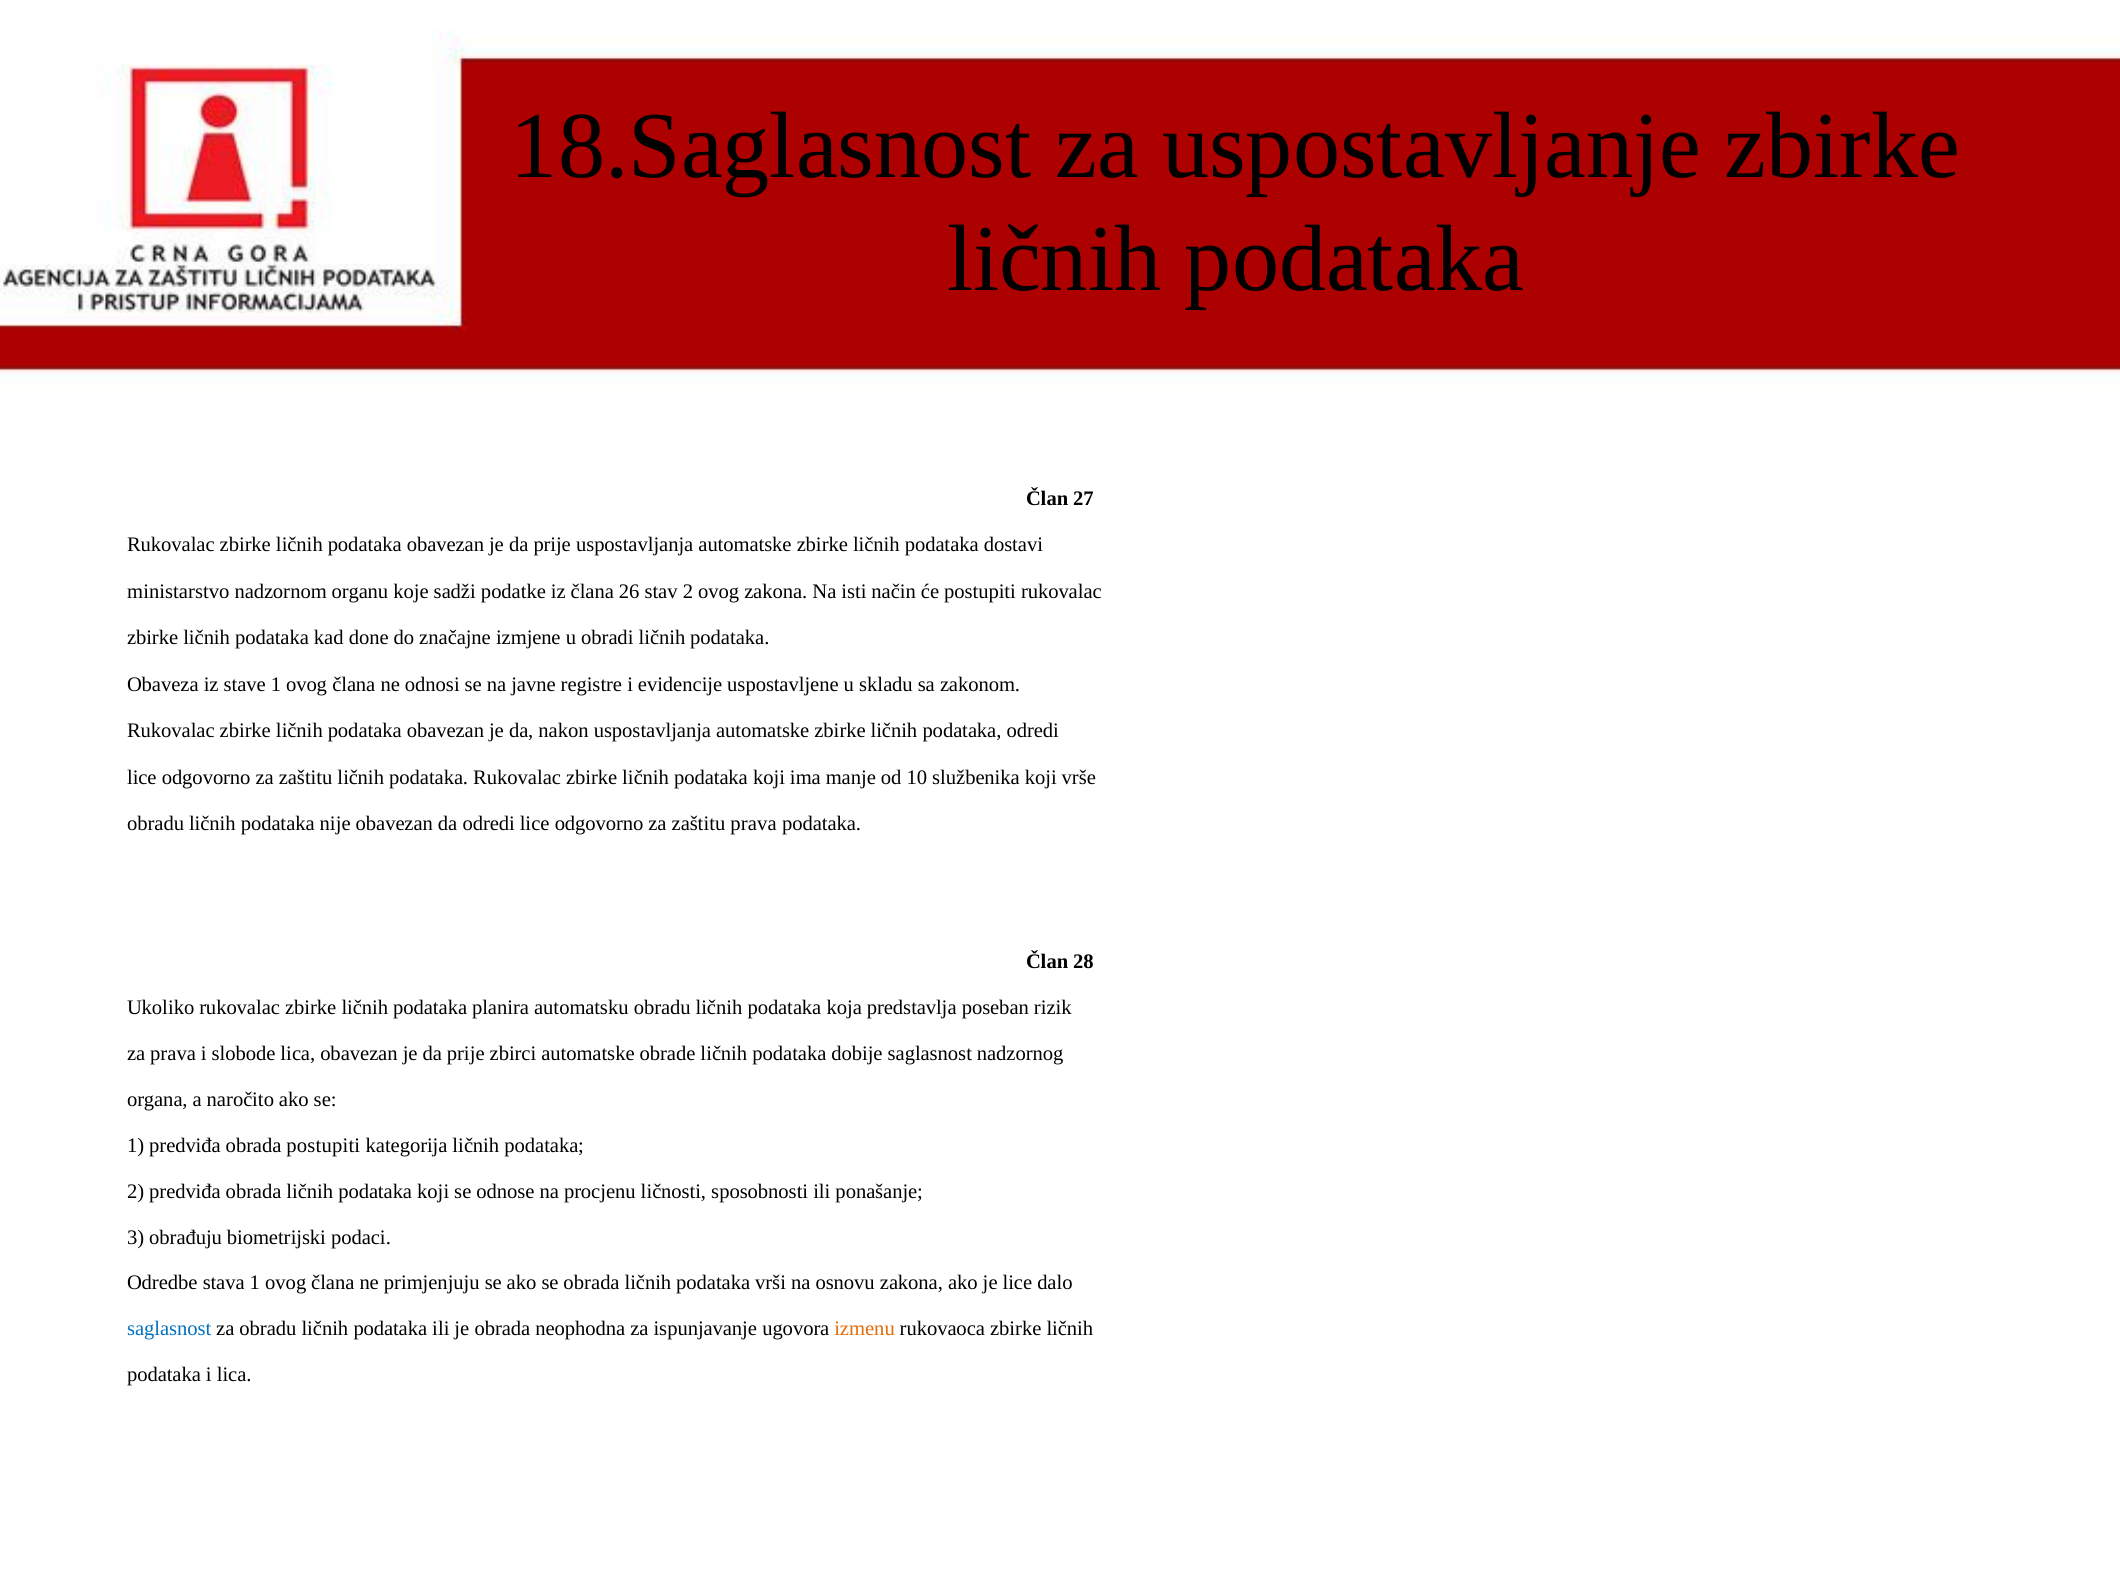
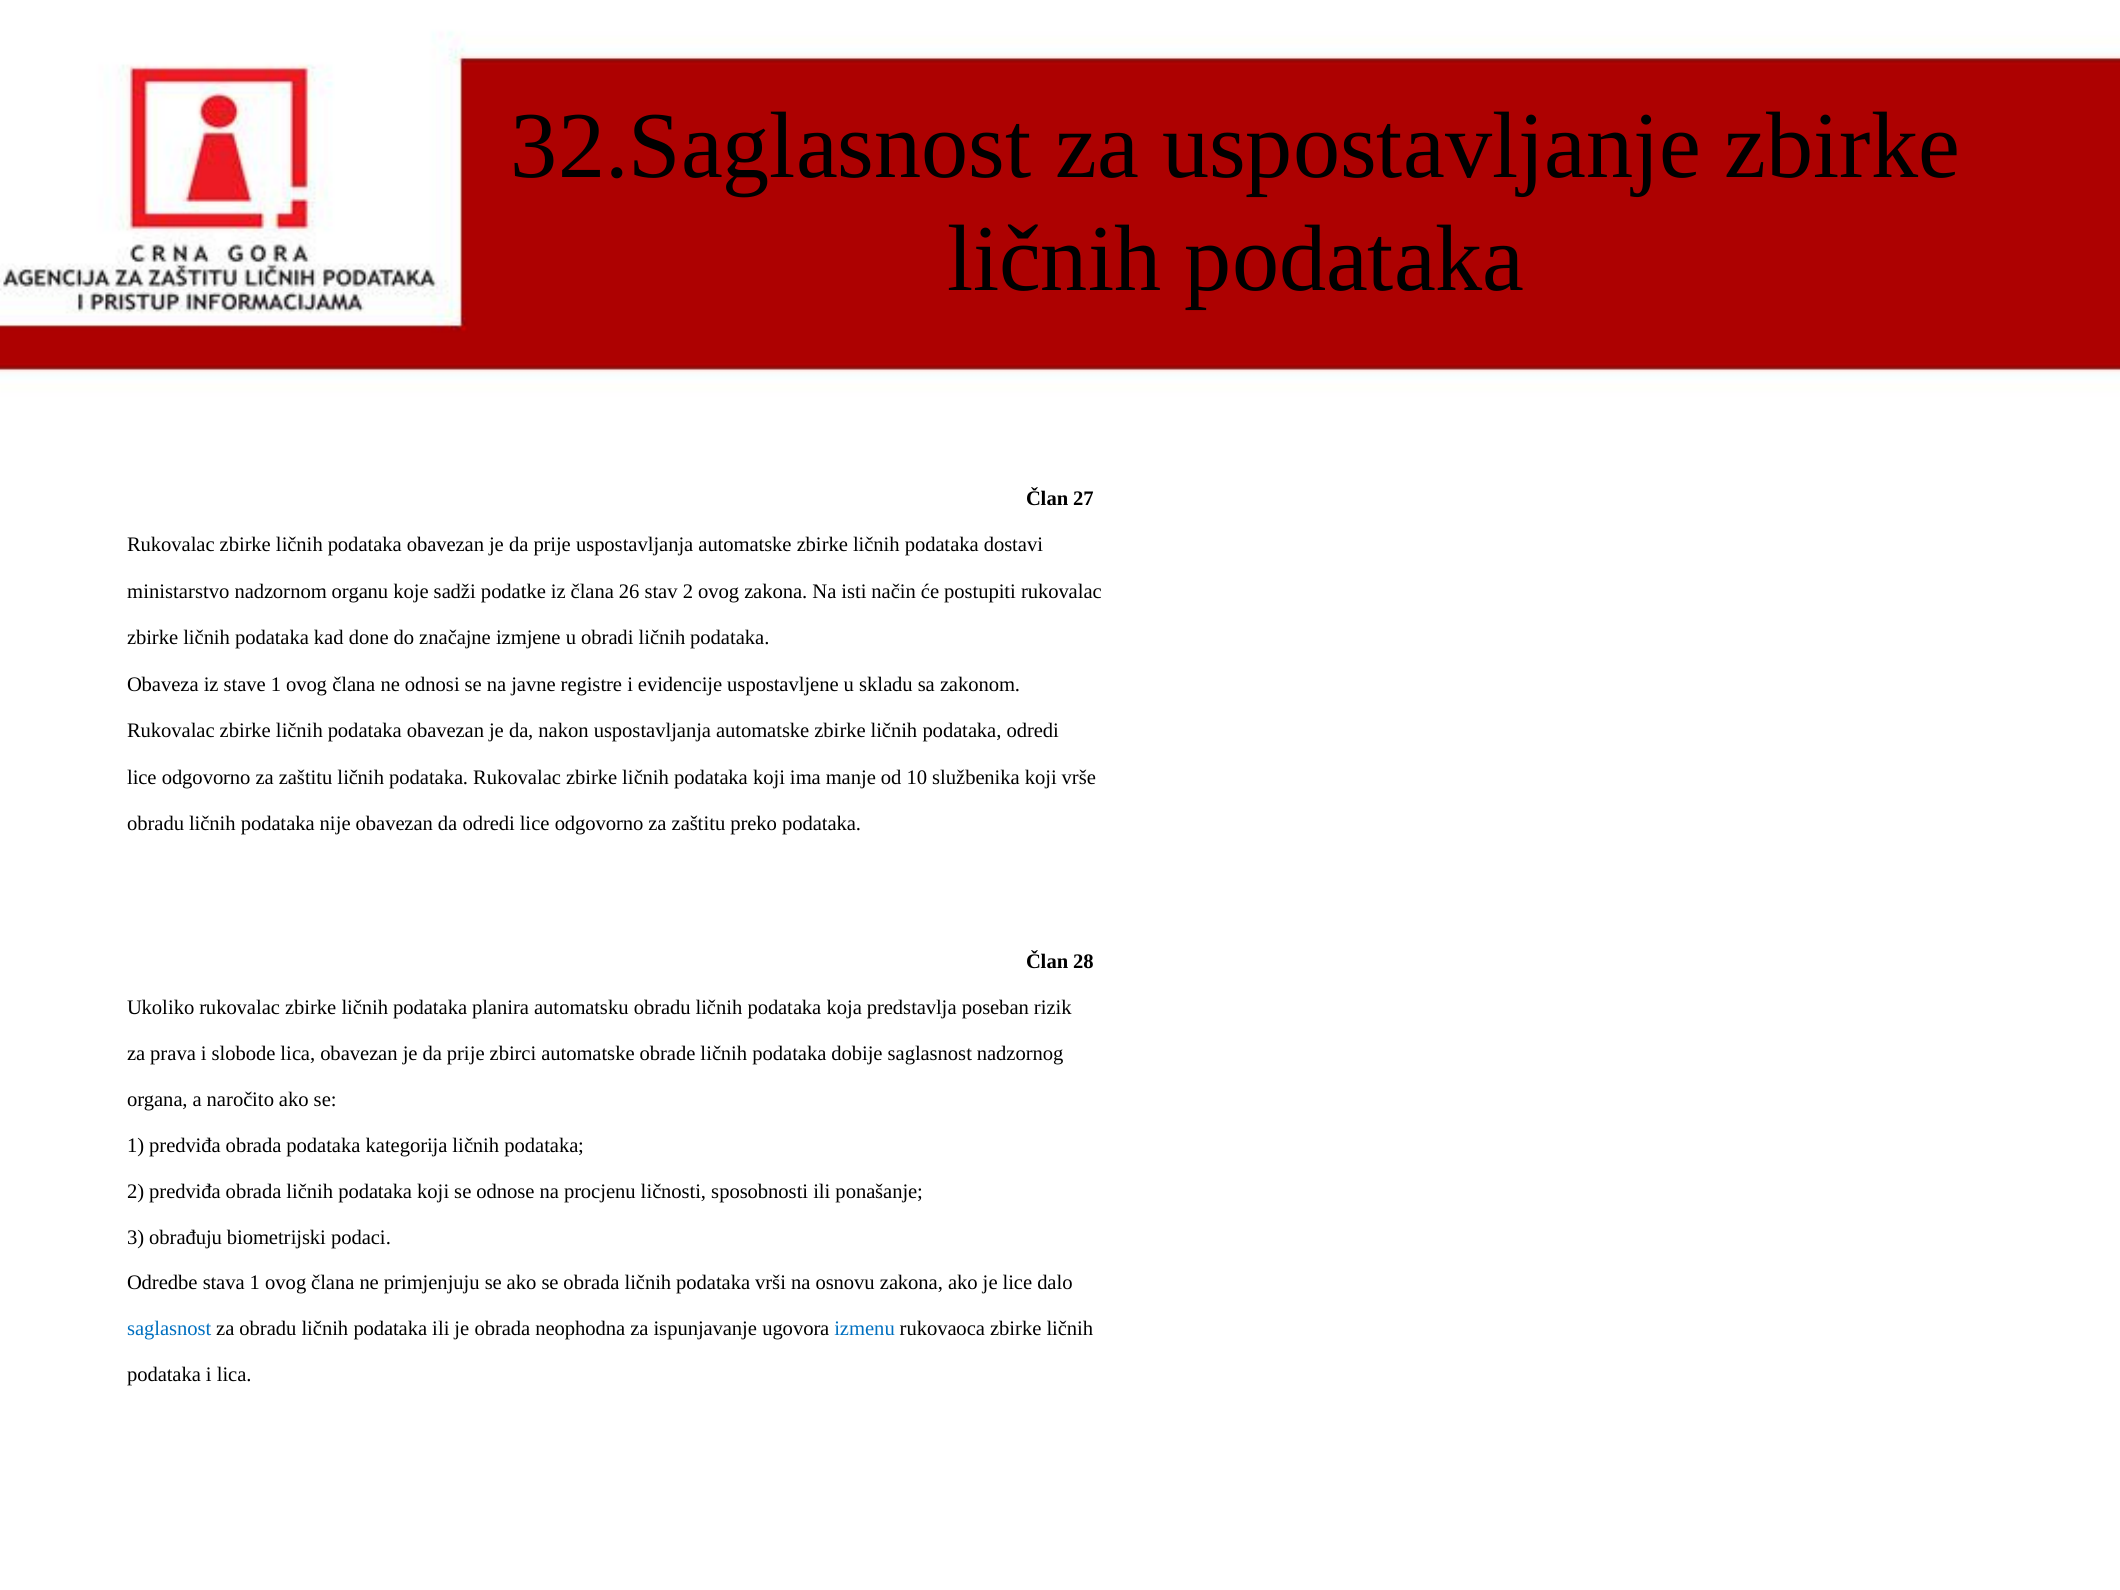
18.Saglasnost: 18.Saglasnost -> 32.Saglasnost
zaštitu prava: prava -> preko
obrada postupiti: postupiti -> podataka
izmenu colour: orange -> blue
